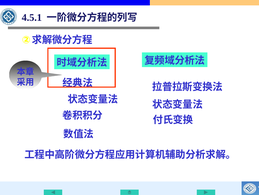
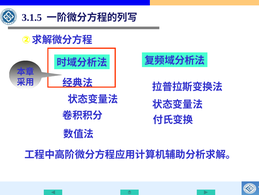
4.5.1: 4.5.1 -> 3.1.5
